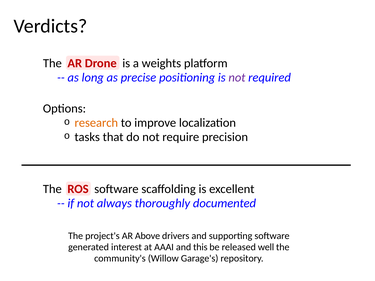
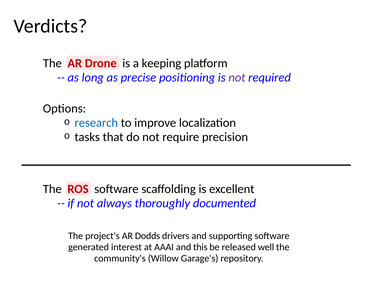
weights: weights -> keeping
research colour: orange -> blue
Above: Above -> Dodds
